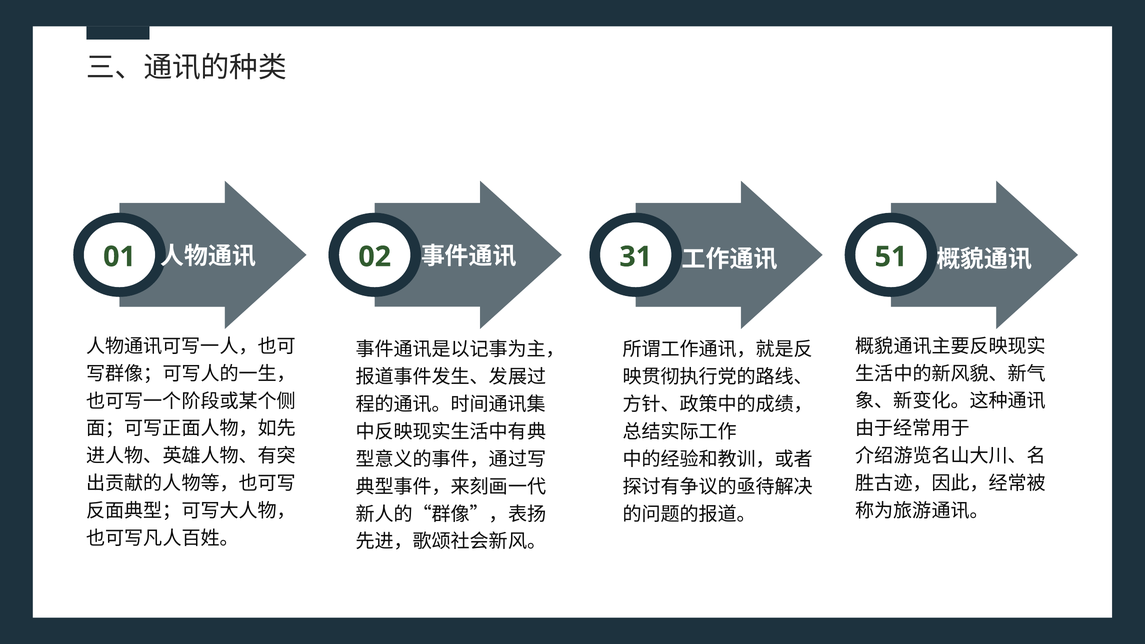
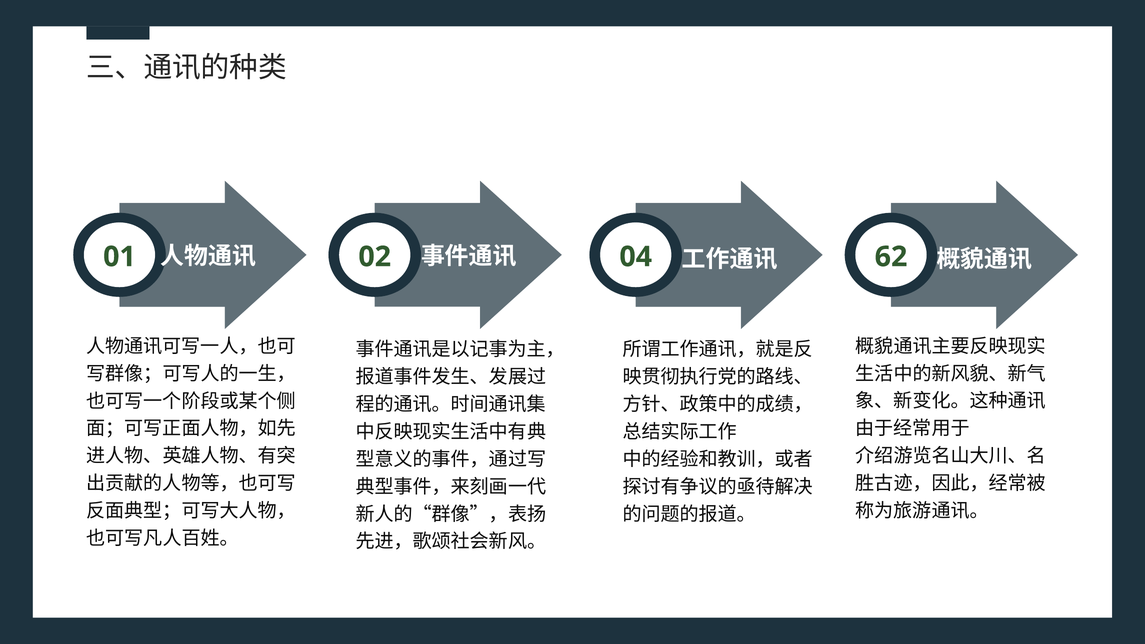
31: 31 -> 04
51: 51 -> 62
